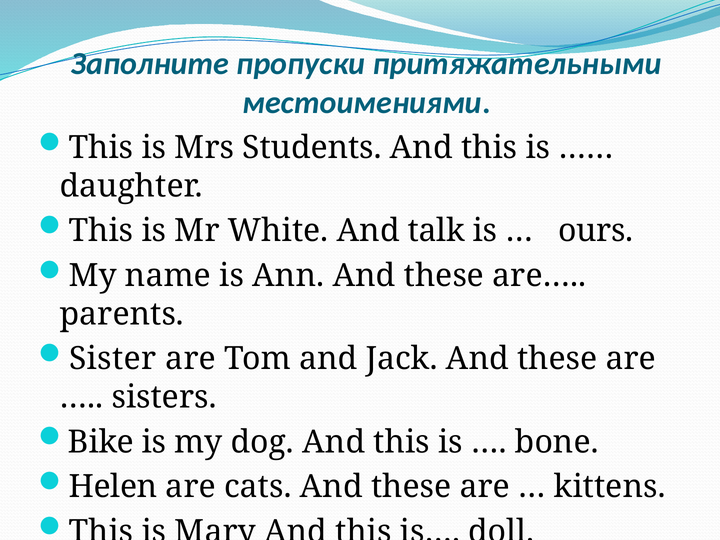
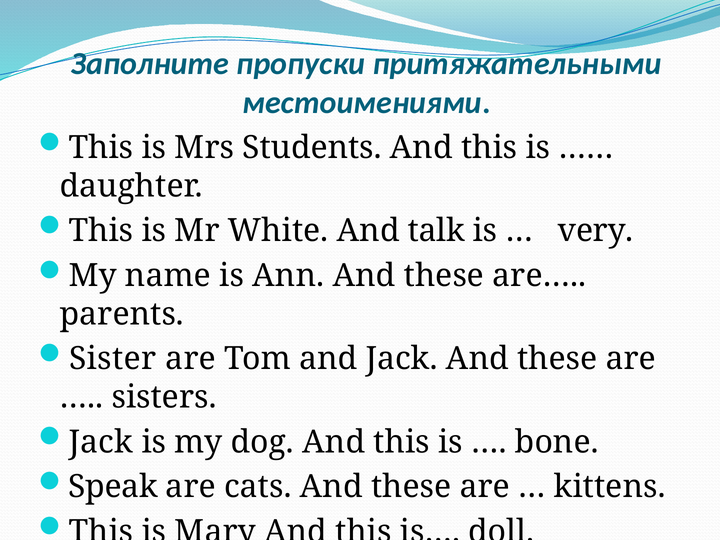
ours: ours -> very
Bike at (101, 442): Bike -> Jack
Helen: Helen -> Speak
